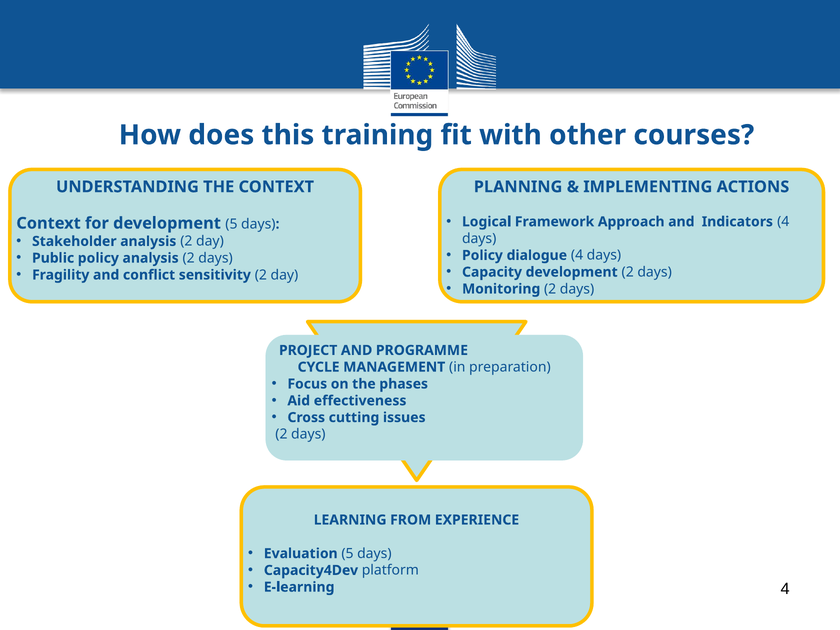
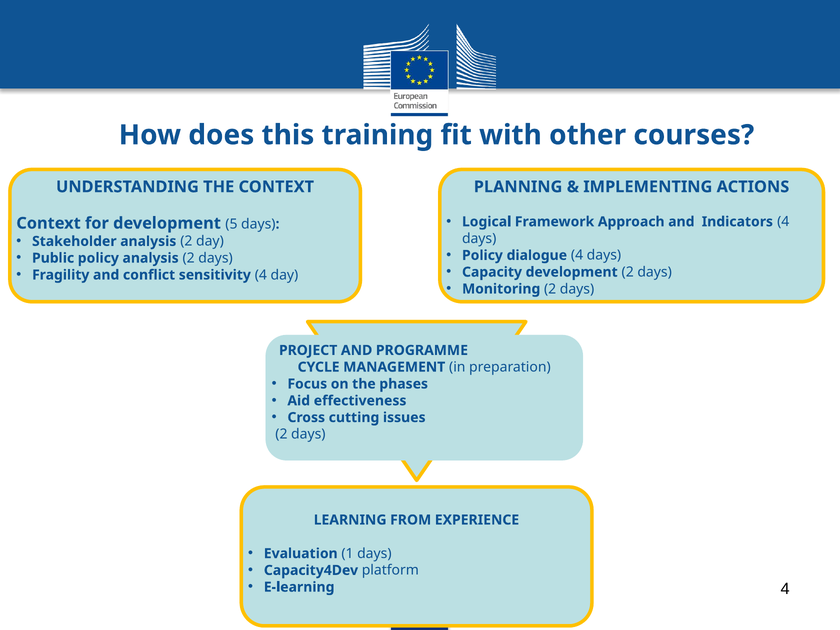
sensitivity 2: 2 -> 4
Evaluation 5: 5 -> 1
